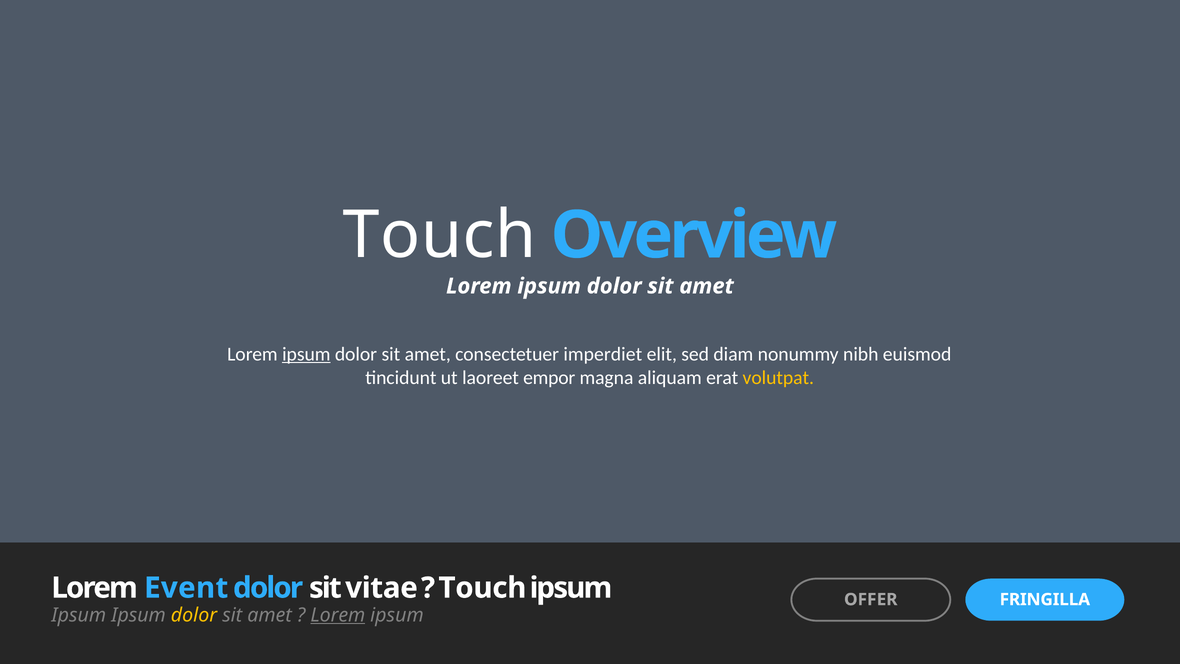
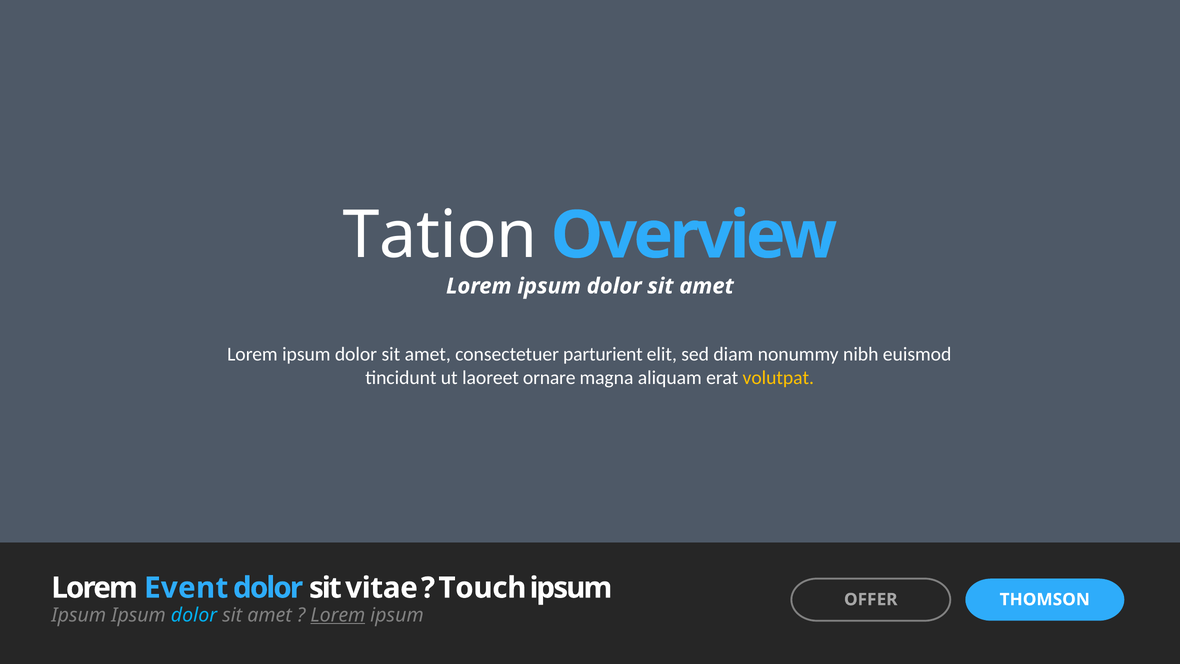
Touch at (440, 235): Touch -> Tation
ipsum at (306, 354) underline: present -> none
imperdiet: imperdiet -> parturient
empor: empor -> ornare
FRINGILLA: FRINGILLA -> THOMSON
dolor at (194, 615) colour: yellow -> light blue
